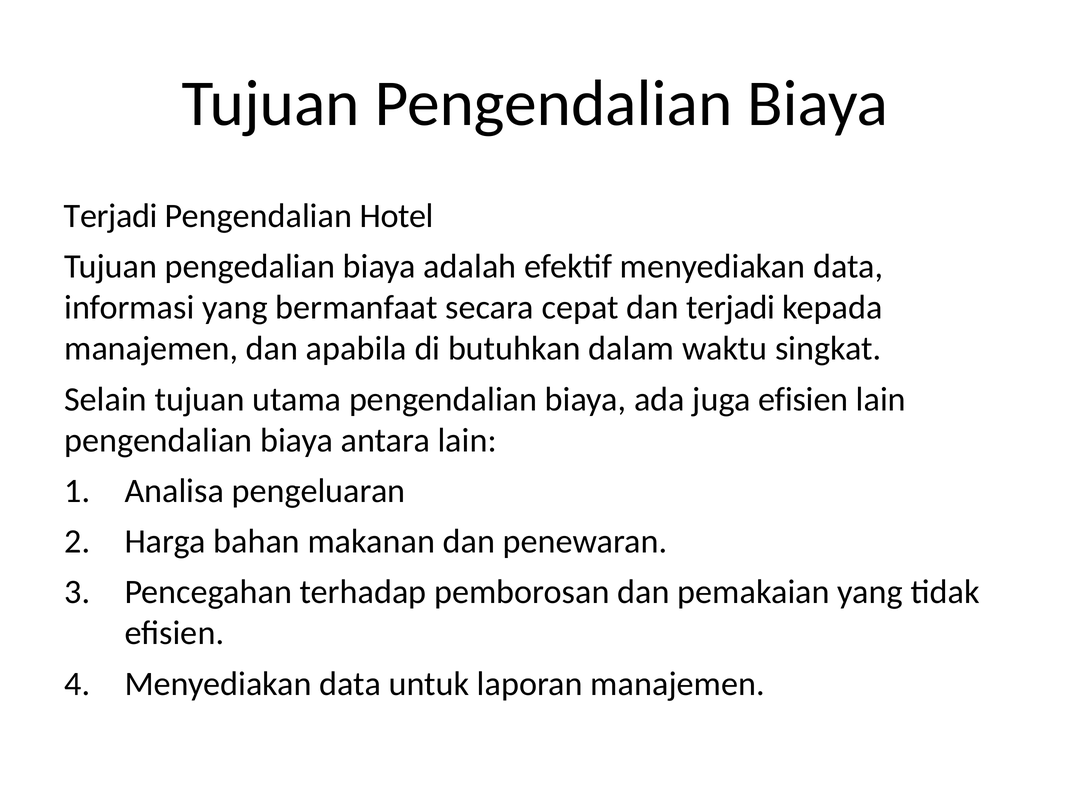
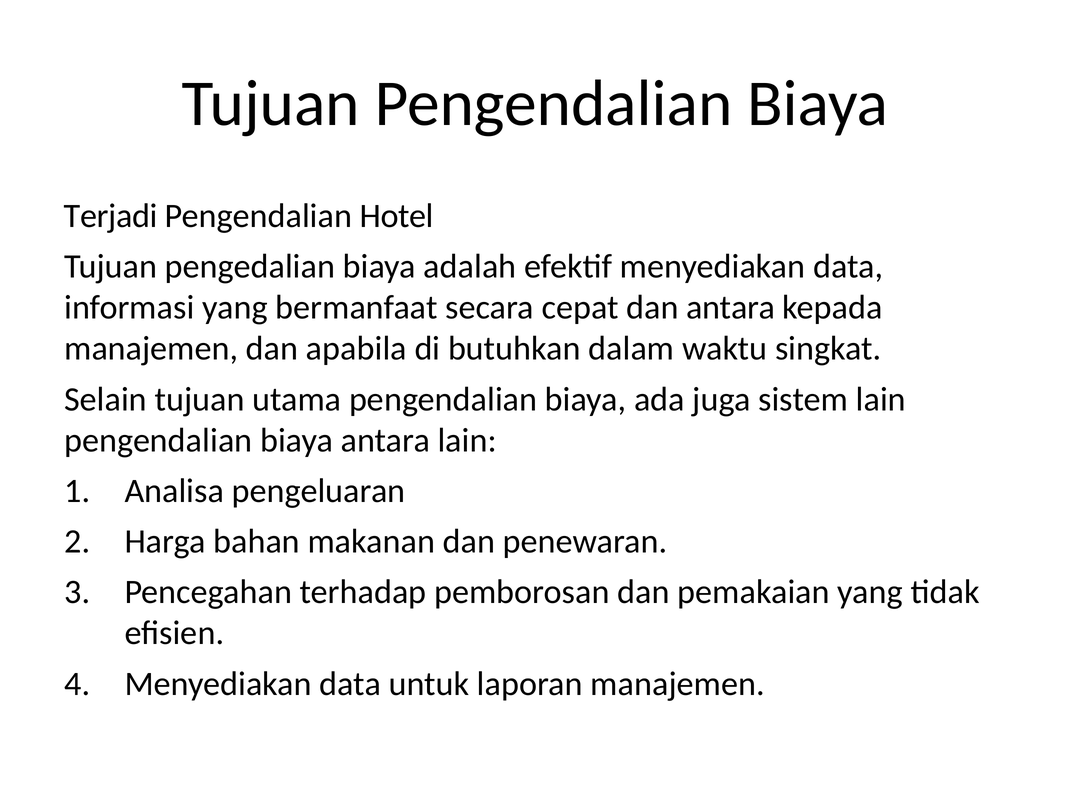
dan terjadi: terjadi -> antara
juga efisien: efisien -> sistem
